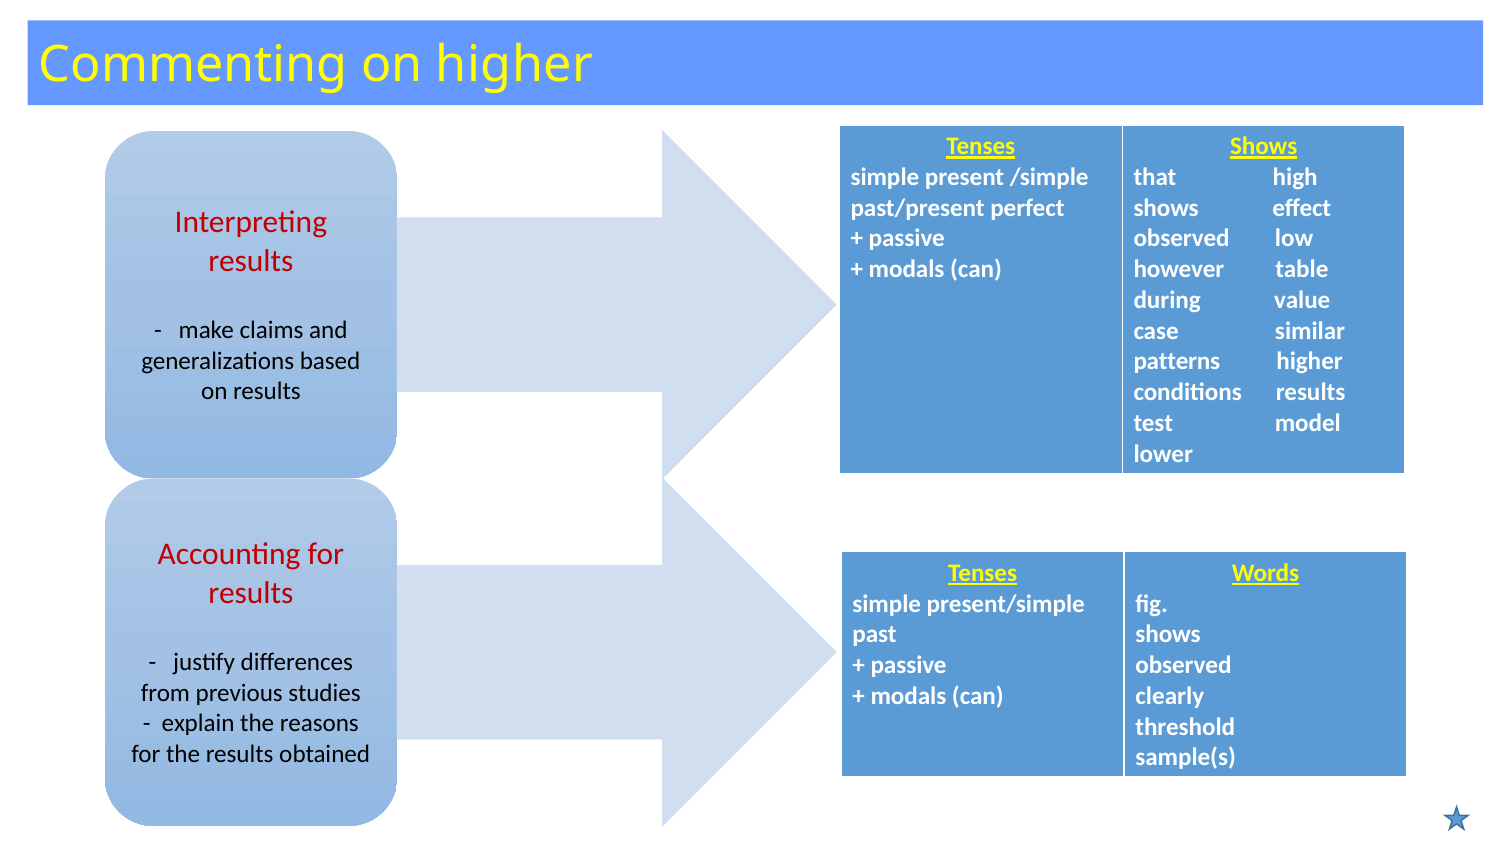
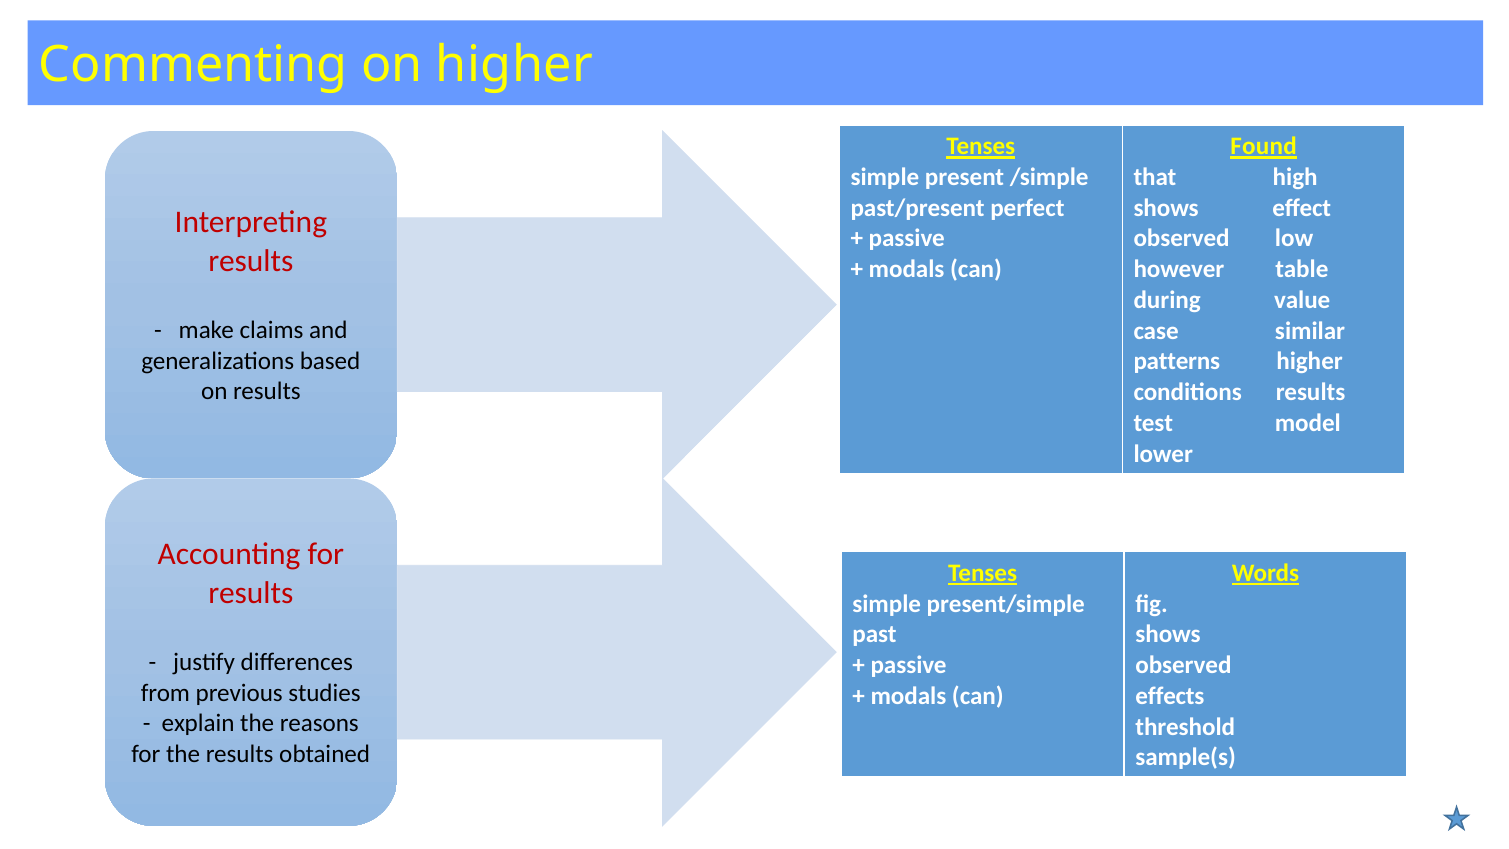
Shows at (1264, 146): Shows -> Found
clearly: clearly -> effects
